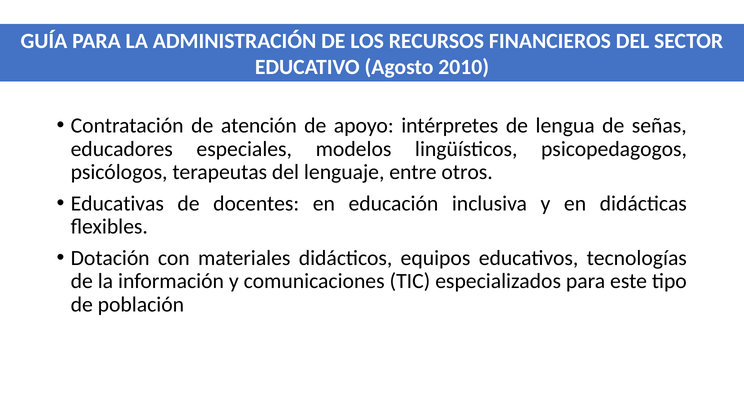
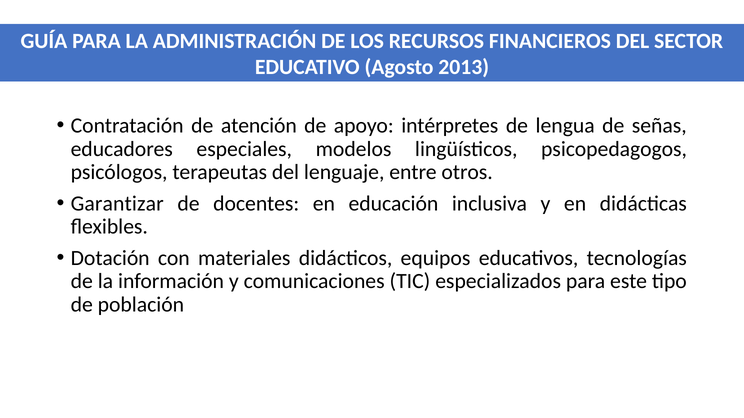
2010: 2010 -> 2013
Educativas: Educativas -> Garantizar
